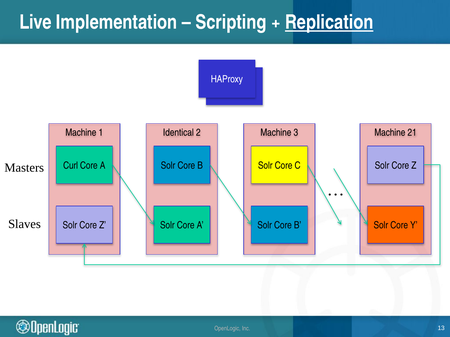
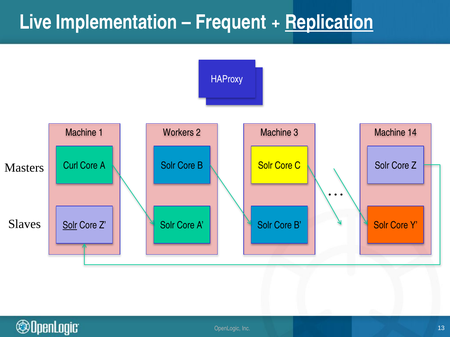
Scripting: Scripting -> Frequent
Identical: Identical -> Workers
21: 21 -> 14
Solr at (70, 226) underline: none -> present
